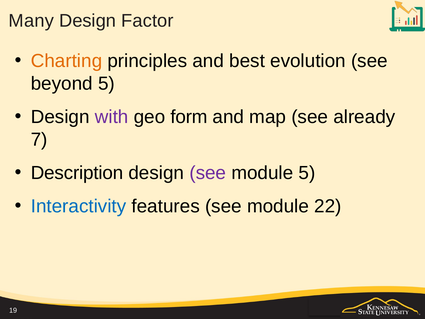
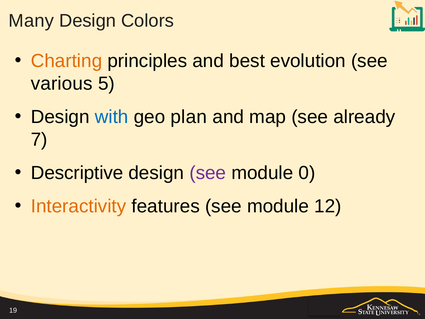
Factor: Factor -> Colors
beyond: beyond -> various
with colour: purple -> blue
form: form -> plan
Description: Description -> Descriptive
module 5: 5 -> 0
Interactivity colour: blue -> orange
22: 22 -> 12
